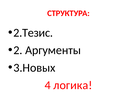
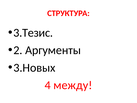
2.Тезис: 2.Тезис -> 3.Тезис
логика: логика -> между
